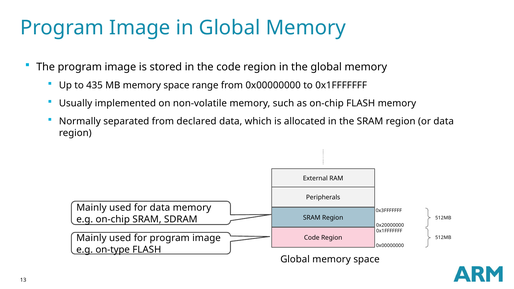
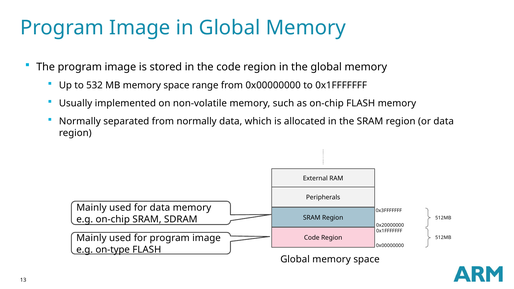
435: 435 -> 532
from declared: declared -> normally
